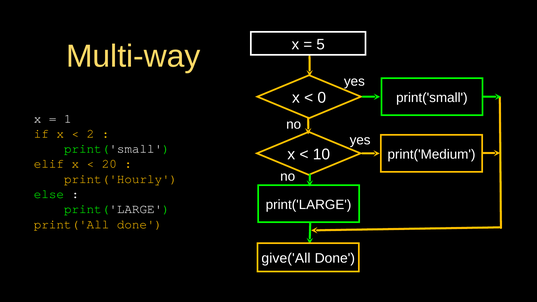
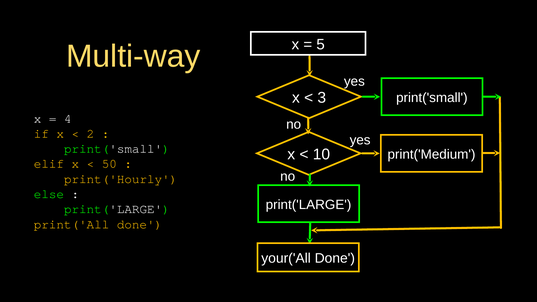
0: 0 -> 3
1: 1 -> 4
20: 20 -> 50
give('All: give('All -> your('All
